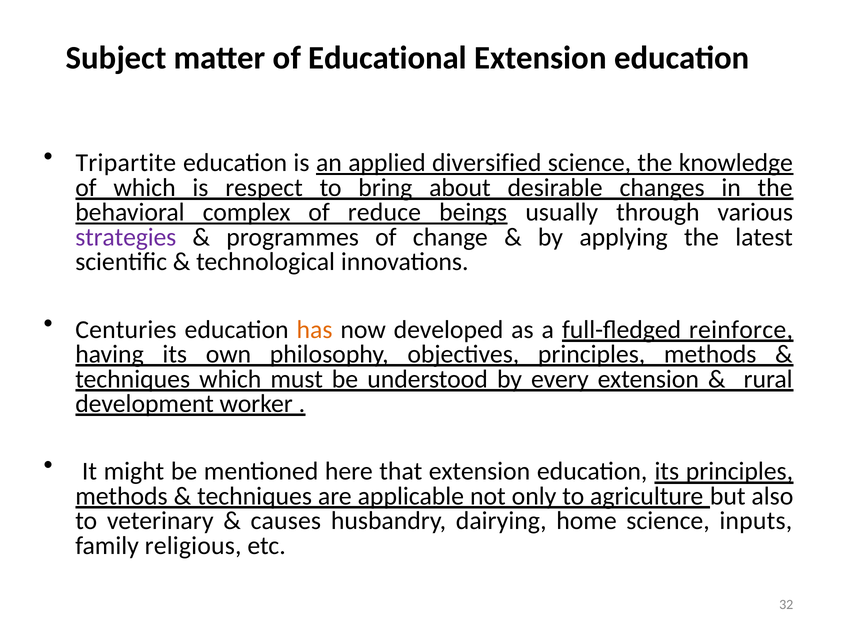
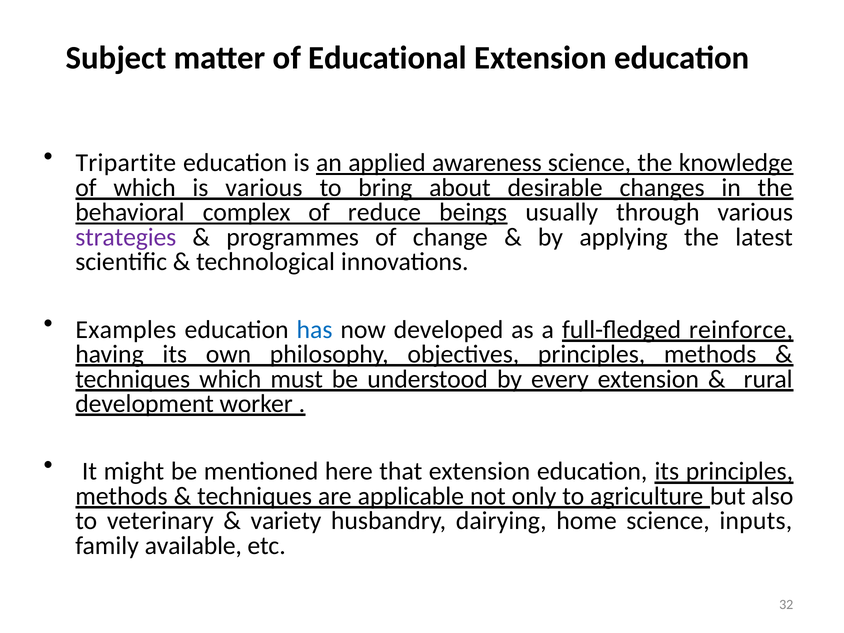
diversified: diversified -> awareness
is respect: respect -> various
Centuries: Centuries -> Examples
has colour: orange -> blue
causes: causes -> variety
religious: religious -> available
